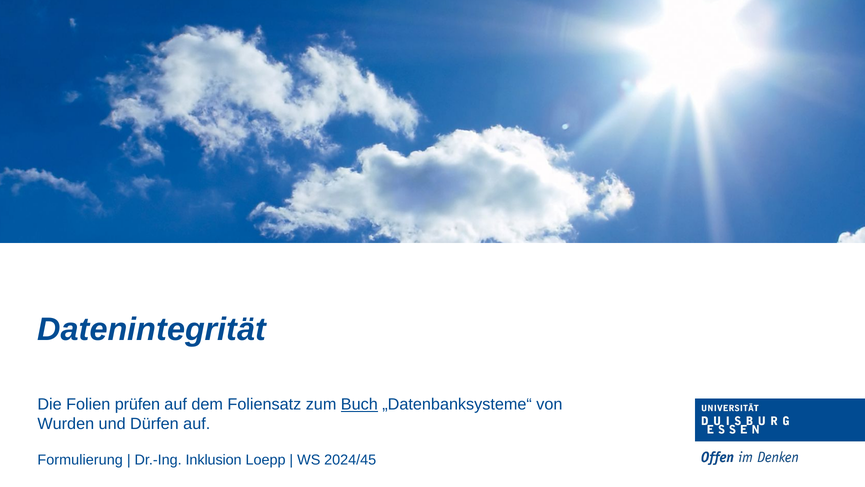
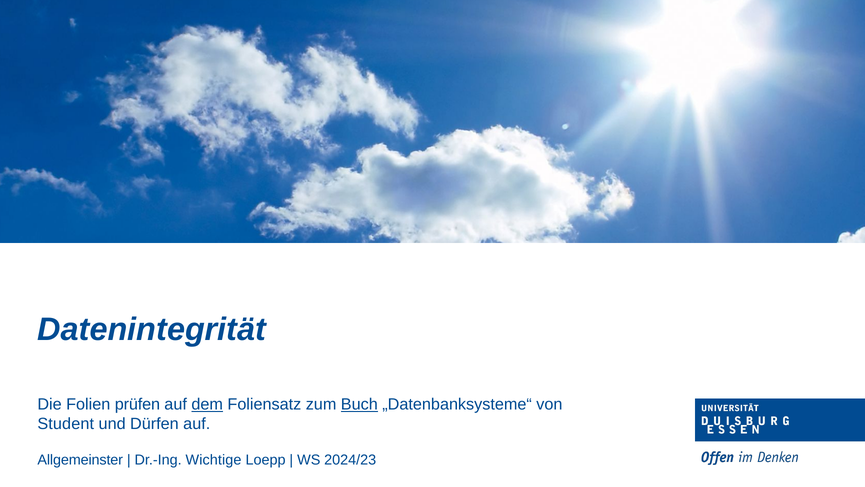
dem underline: none -> present
Wurden: Wurden -> Student
Formulierung: Formulierung -> Allgemeinster
Inklusion: Inklusion -> Wichtige
2024/45: 2024/45 -> 2024/23
